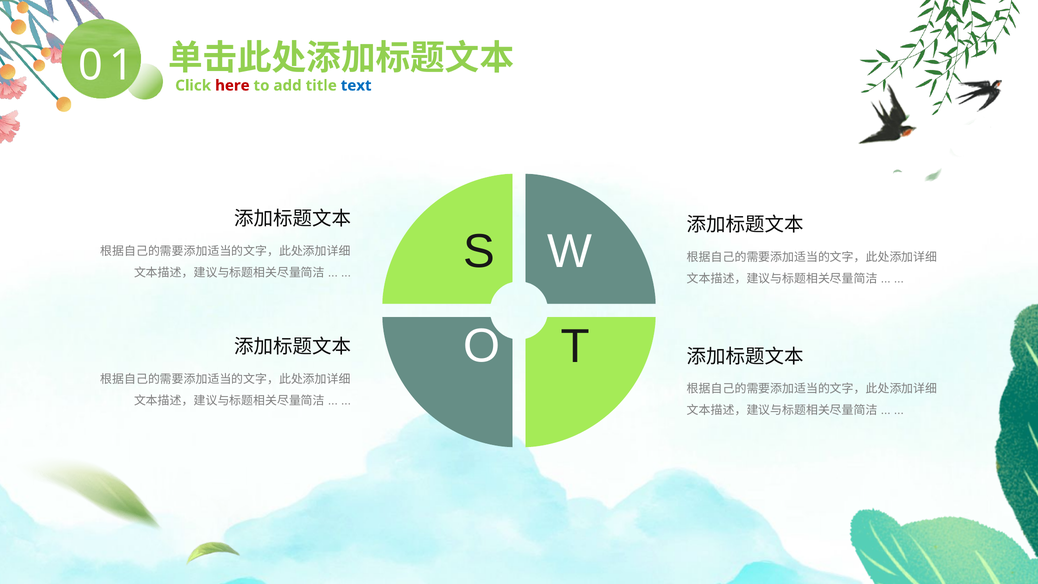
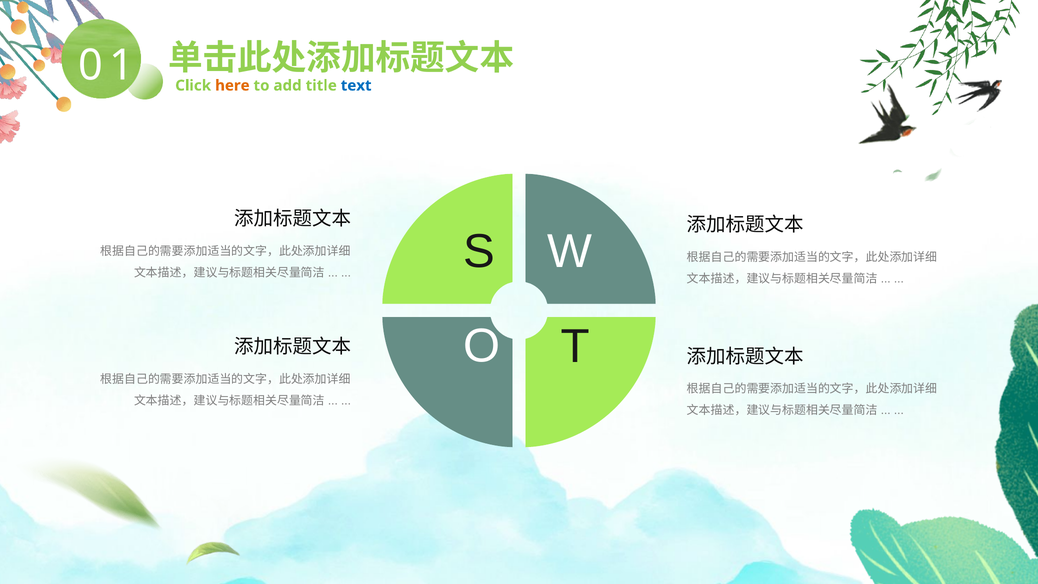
here colour: red -> orange
